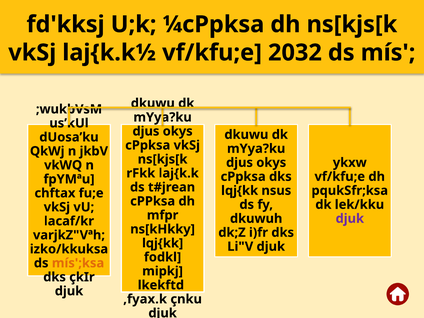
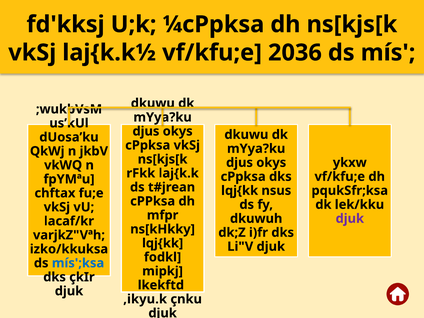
2032: 2032 -> 2036
mís';ksa colour: orange -> blue
,fyax.k: ,fyax.k -> ,ikyu.k
